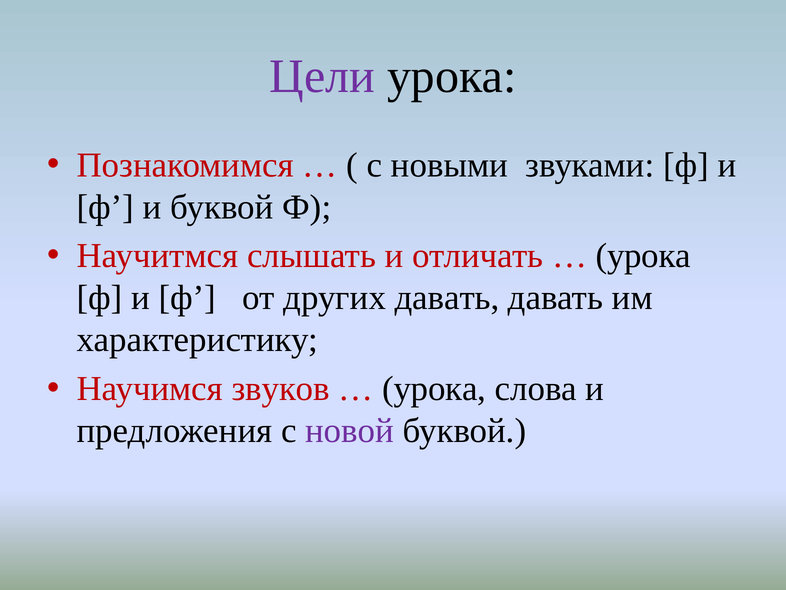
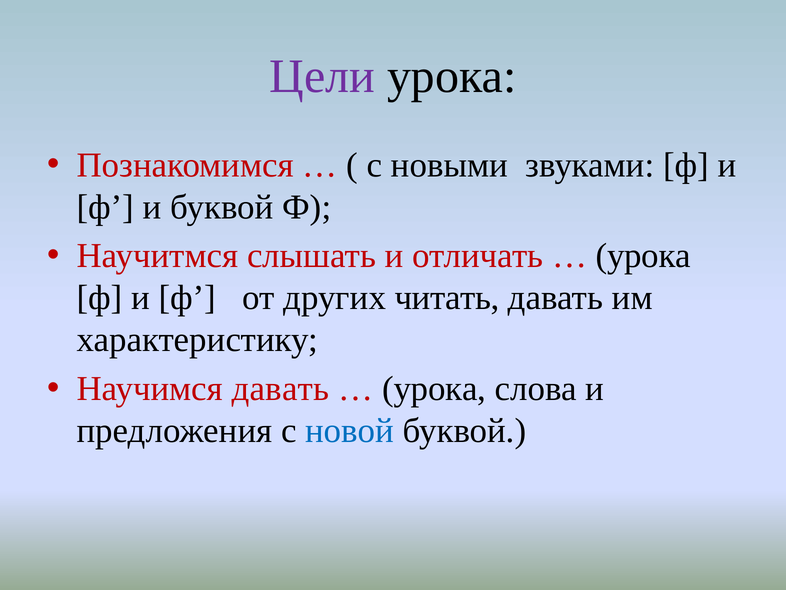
других давать: давать -> читать
Научимся звуков: звуков -> давать
новой colour: purple -> blue
